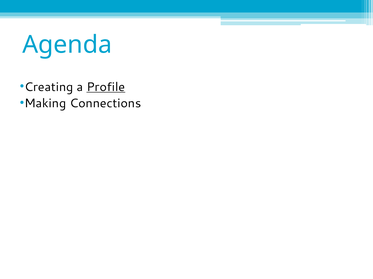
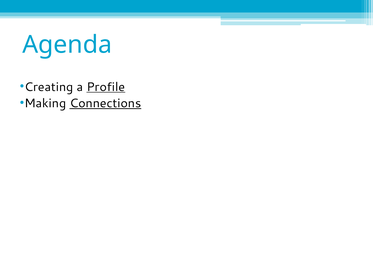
Connections underline: none -> present
